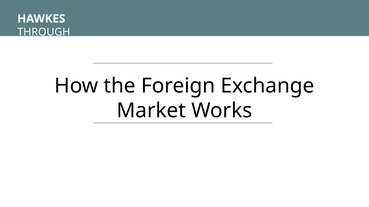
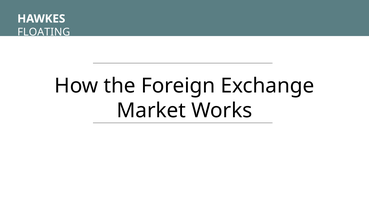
THROUGH: THROUGH -> FLOATING
